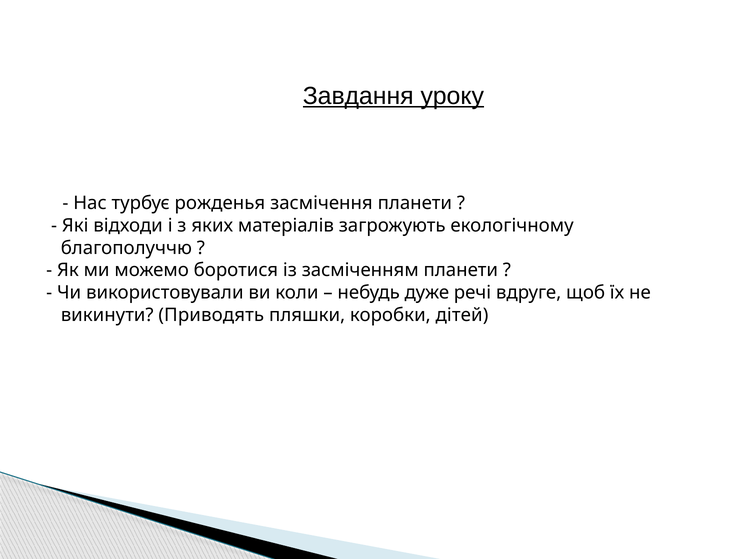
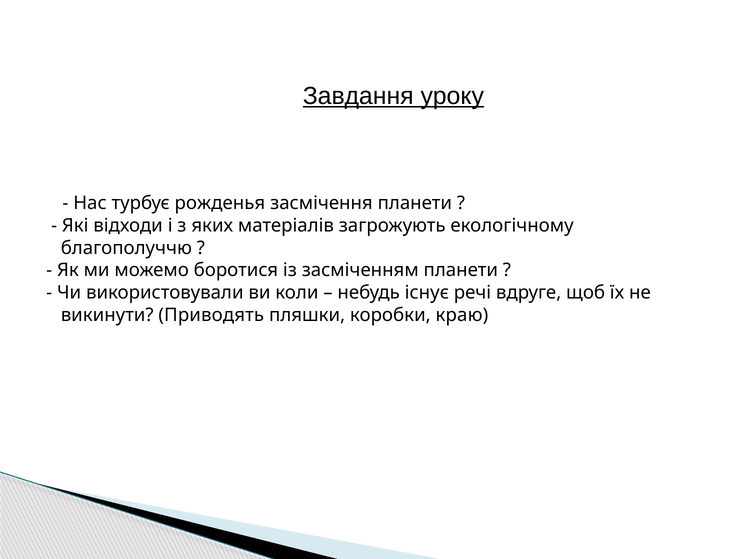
дуже: дуже -> існує
дітей: дітей -> краю
